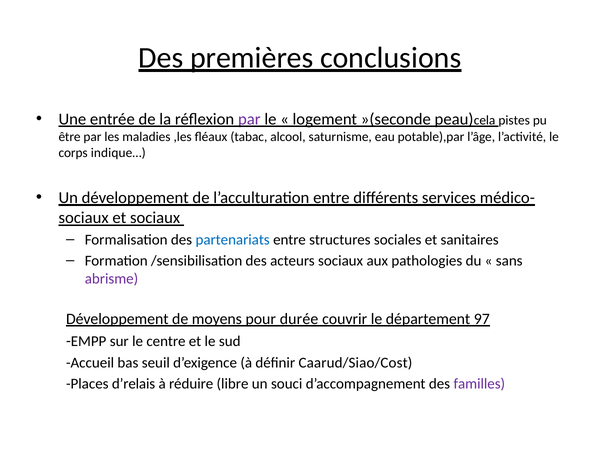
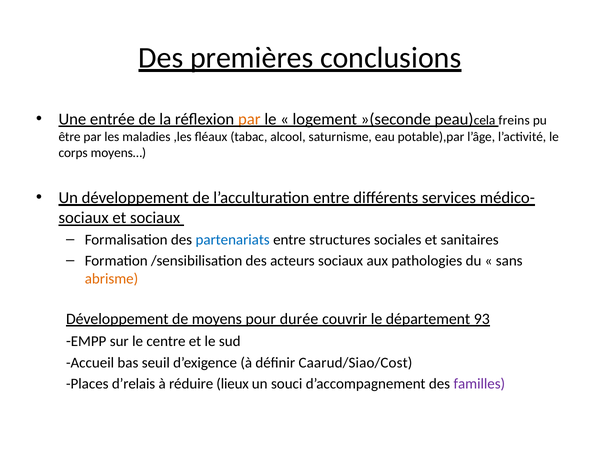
par at (249, 119) colour: purple -> orange
pistes: pistes -> freins
indique…: indique… -> moyens…
abrisme colour: purple -> orange
97: 97 -> 93
libre: libre -> lieux
